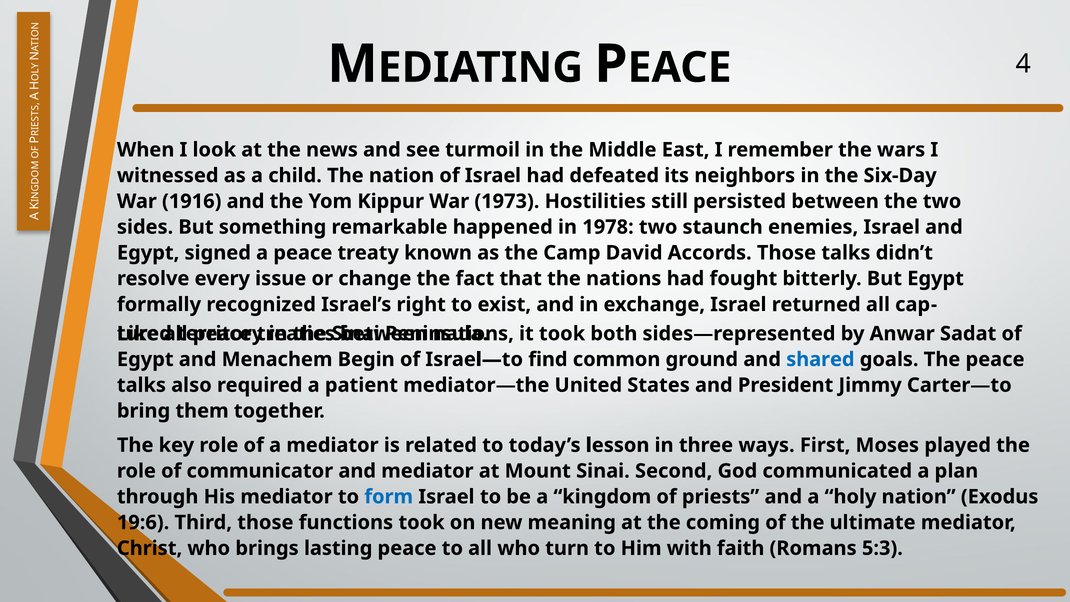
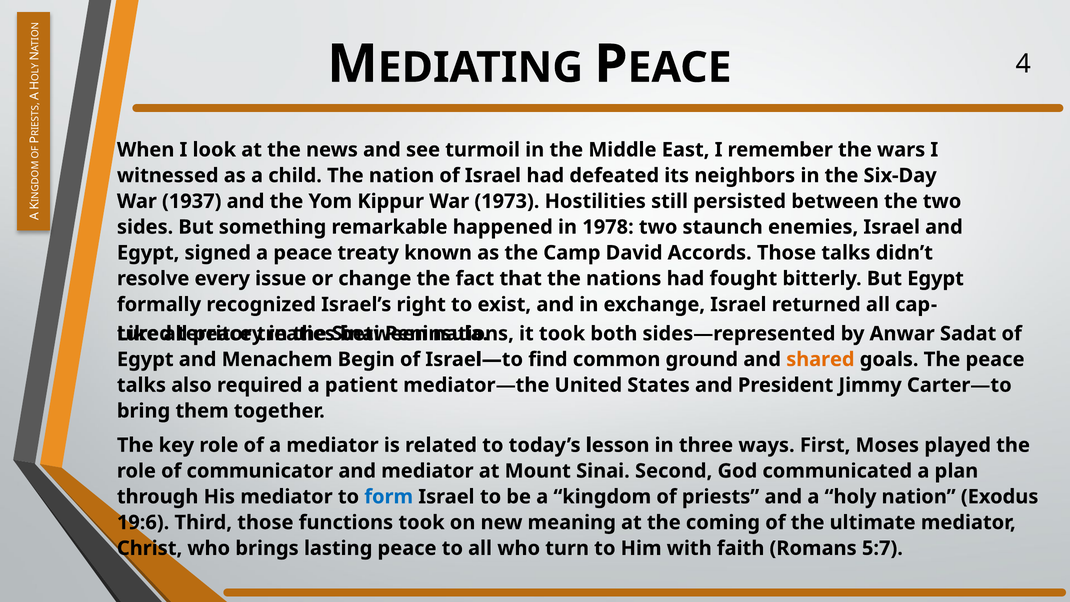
1916: 1916 -> 1937
shared colour: blue -> orange
5:3: 5:3 -> 5:7
